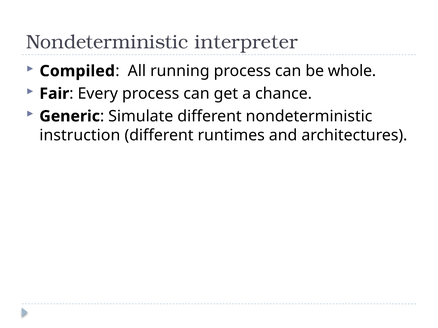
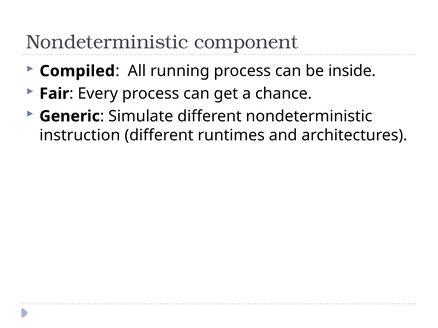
interpreter: interpreter -> component
whole: whole -> inside
